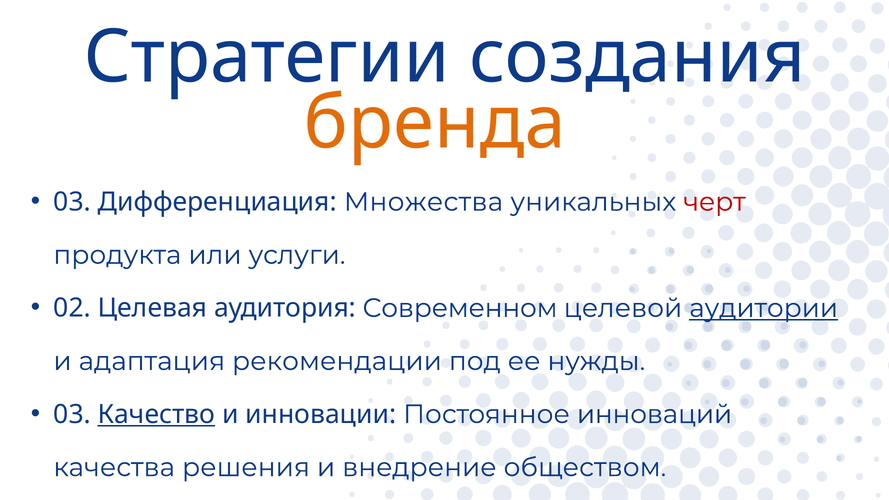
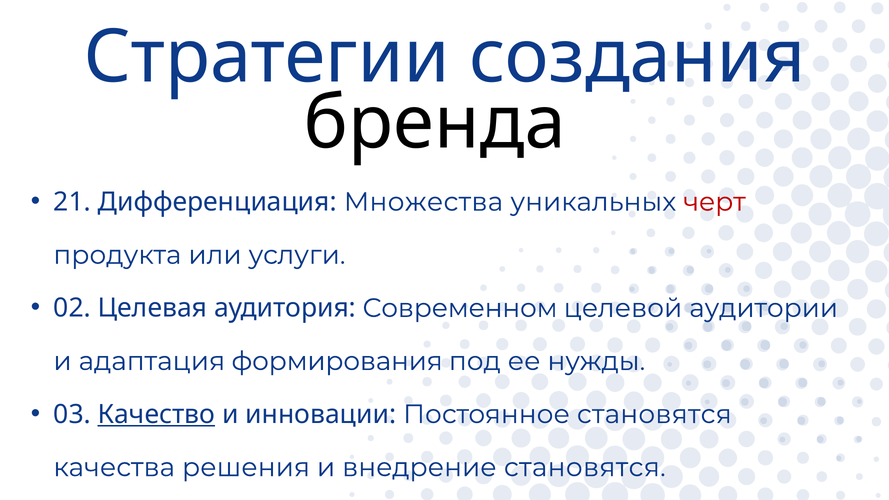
бренда colour: orange -> black
03 at (72, 202): 03 -> 21
аудитории underline: present -> none
рекомендации: рекомендации -> формирования
Постоянное инноваций: инноваций -> становятся
внедрение обществом: обществом -> становятся
